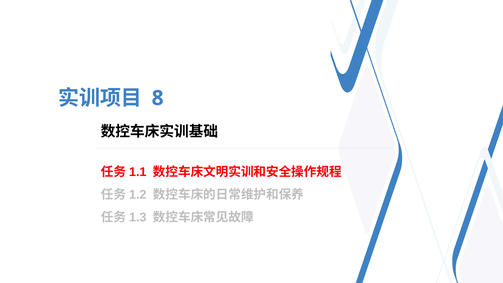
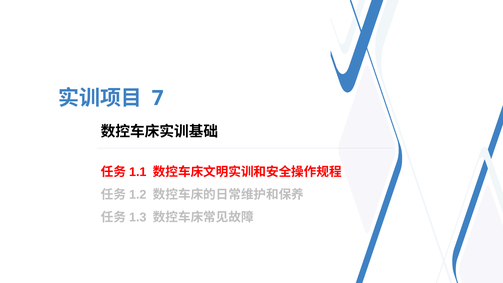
8: 8 -> 7
